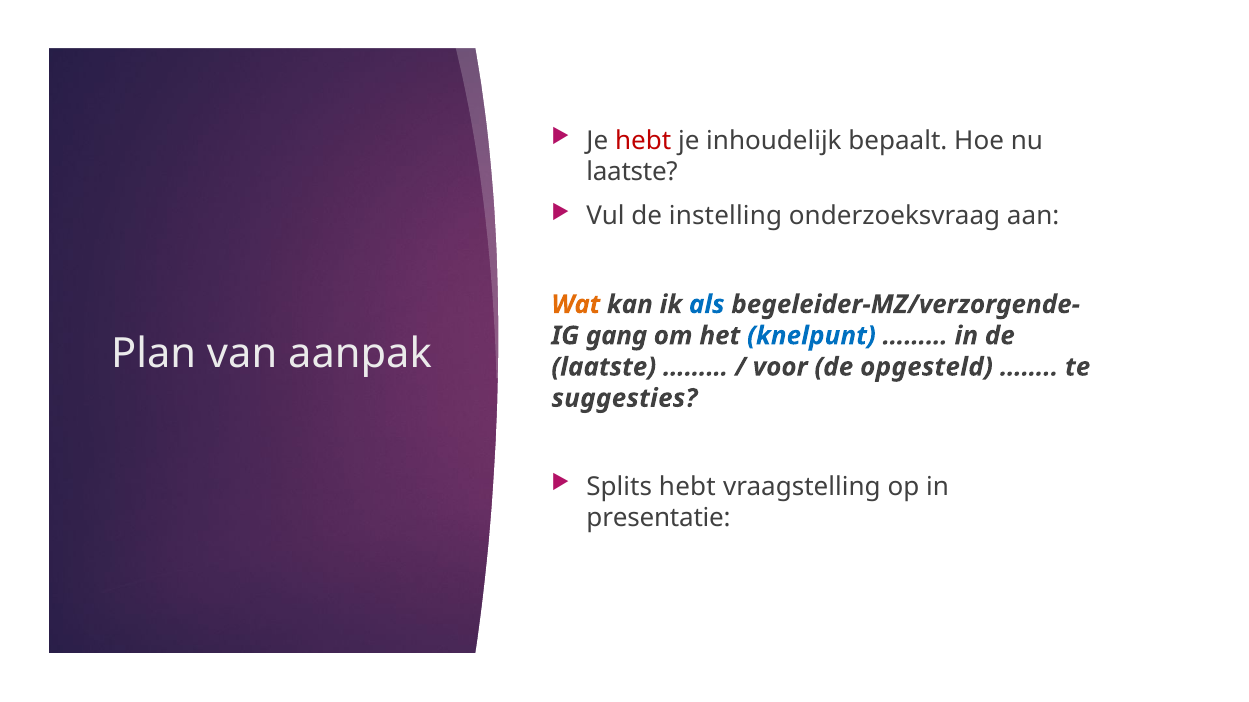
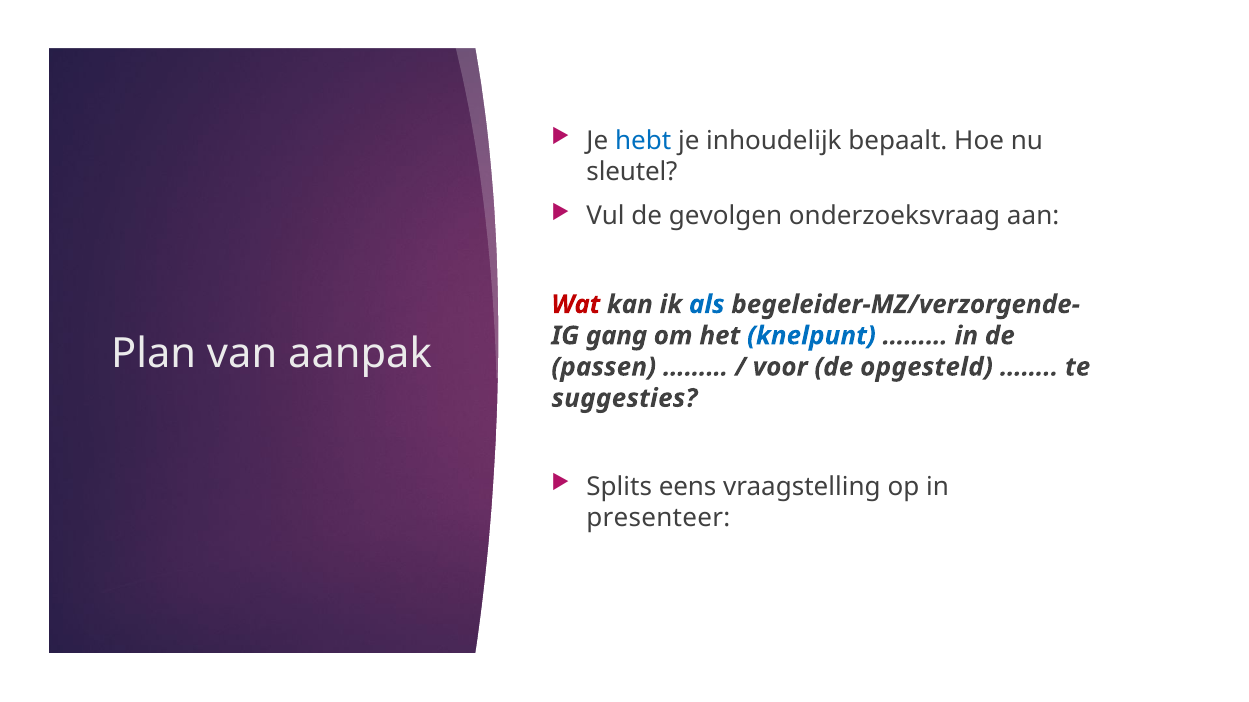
hebt at (643, 141) colour: red -> blue
laatste at (632, 172): laatste -> sleutel
instelling: instelling -> gevolgen
Wat colour: orange -> red
laatste at (604, 367): laatste -> passen
Splits hebt: hebt -> eens
presentatie: presentatie -> presenteer
